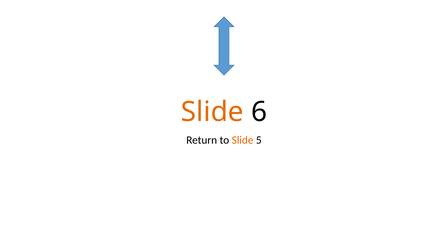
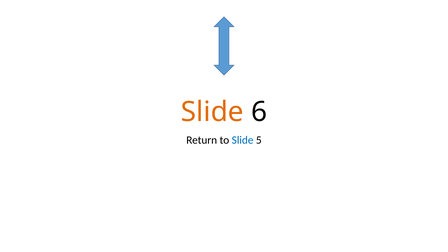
Slide at (243, 140) colour: orange -> blue
